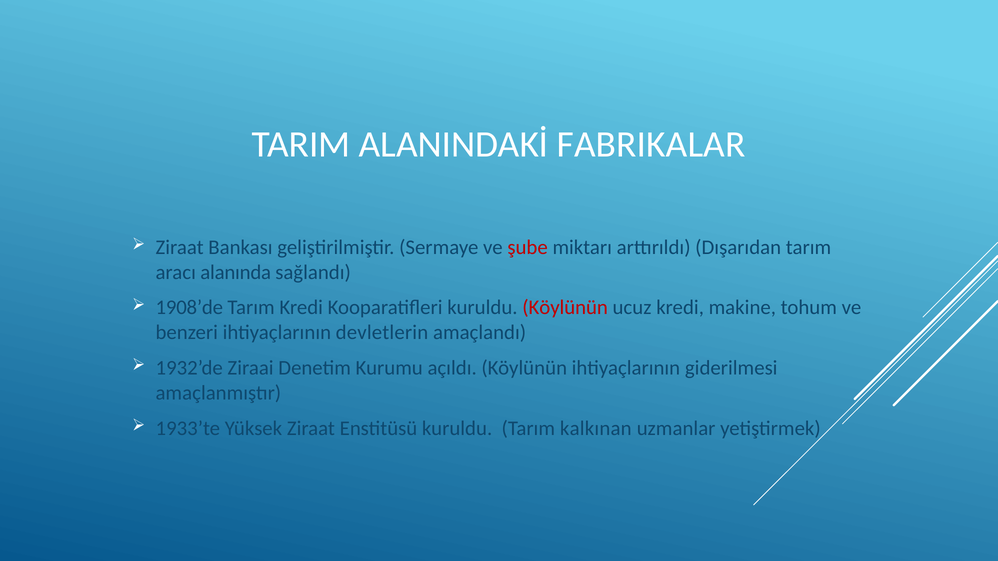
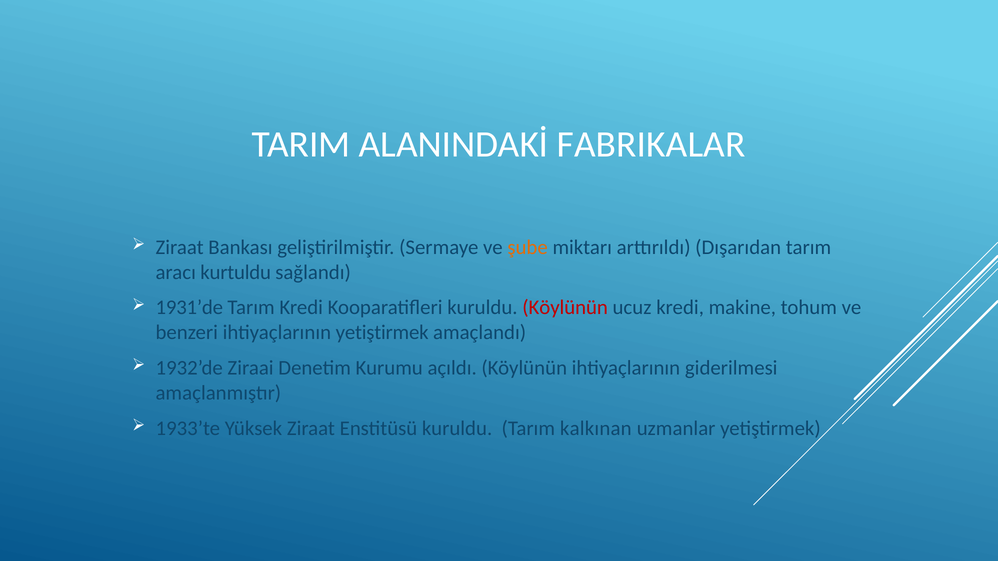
şube colour: red -> orange
alanında: alanında -> kurtuldu
1908’de: 1908’de -> 1931’de
ihtiyaçlarının devletlerin: devletlerin -> yetiştirmek
